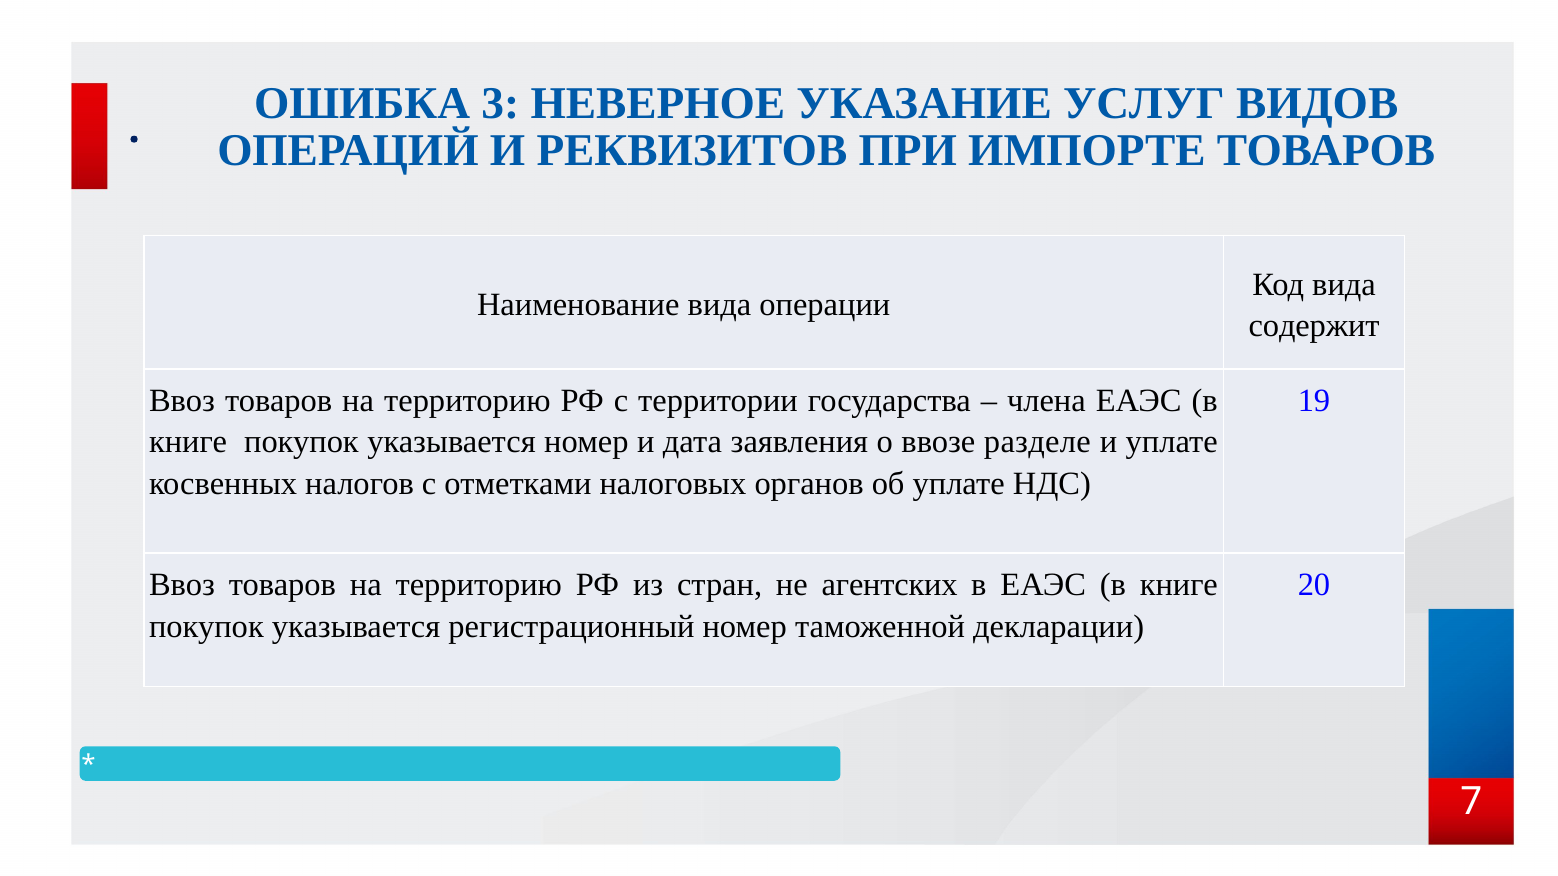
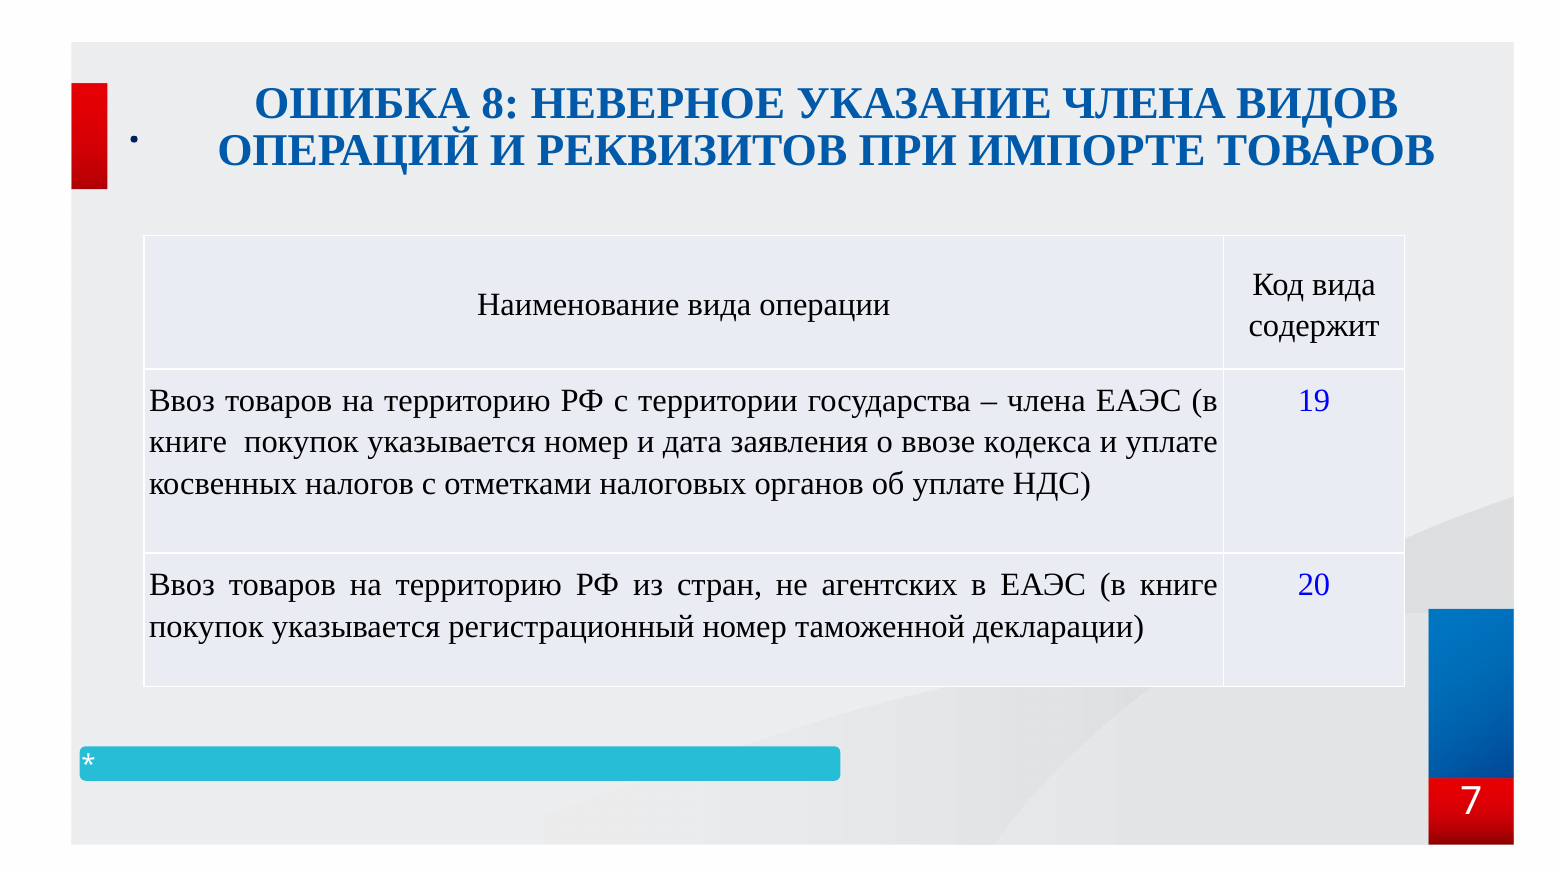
3: 3 -> 8
УКАЗАНИЕ УСЛУГ: УСЛУГ -> ЧЛЕНА
разделе: разделе -> кодекса
